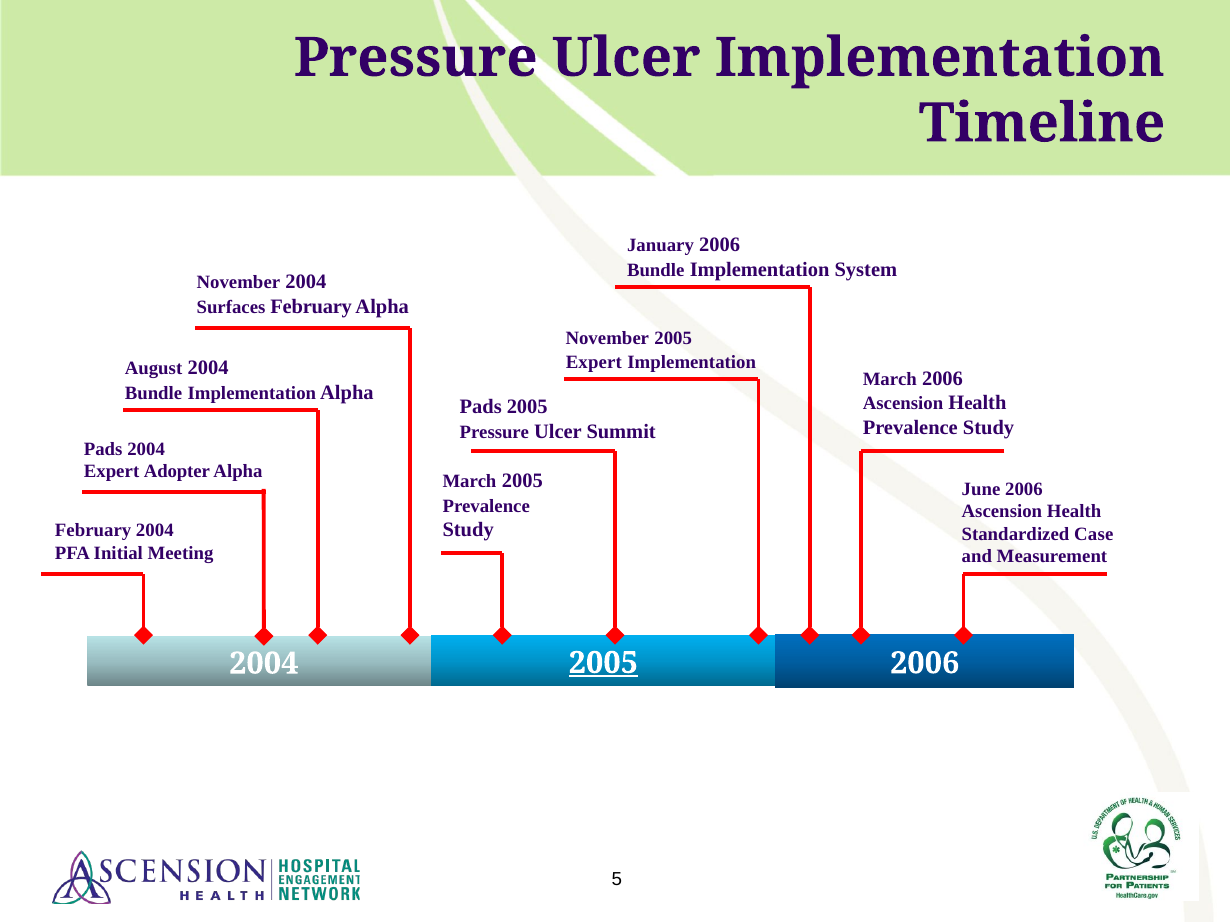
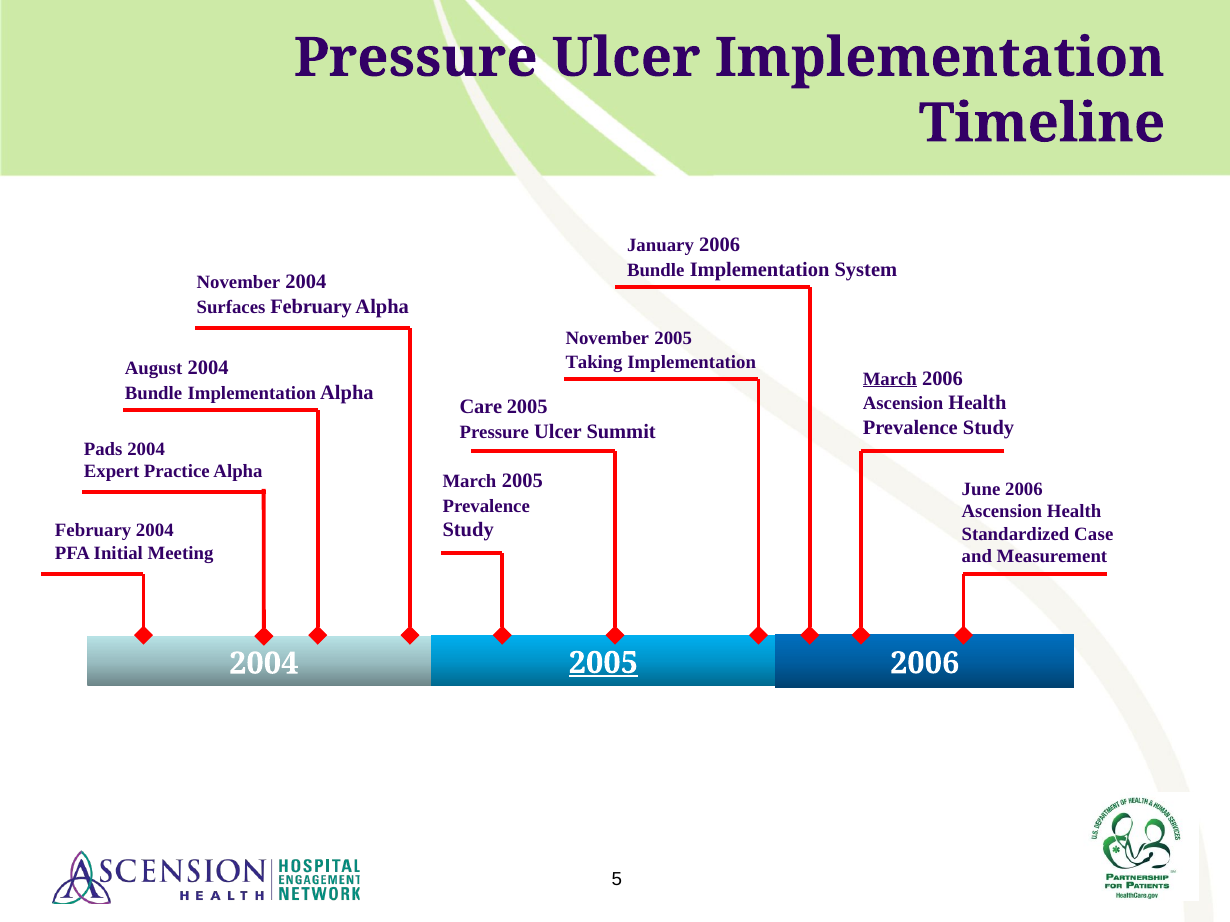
Expert at (594, 363): Expert -> Taking
March at (890, 379) underline: none -> present
Pads at (481, 407): Pads -> Care
Adopter: Adopter -> Practice
